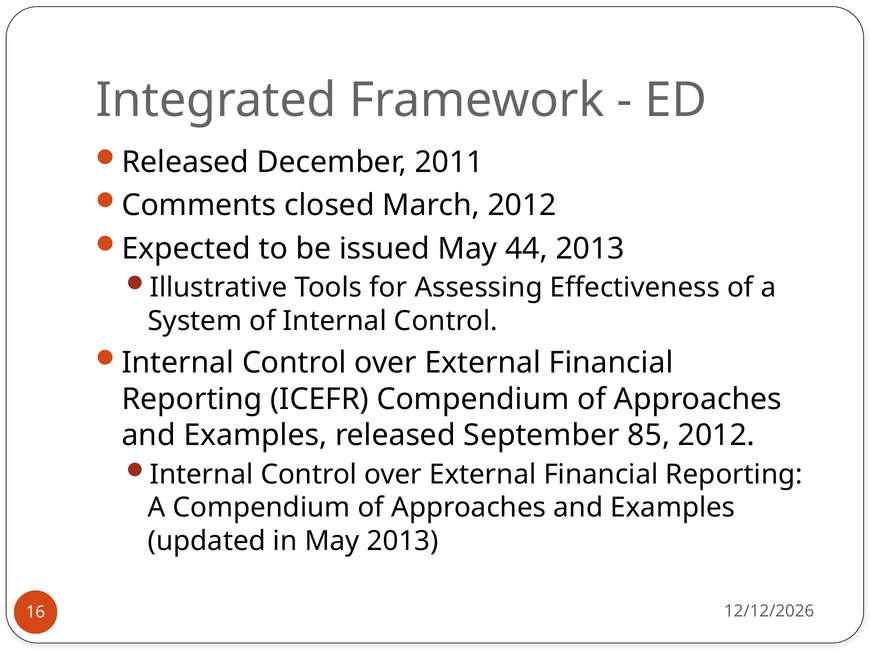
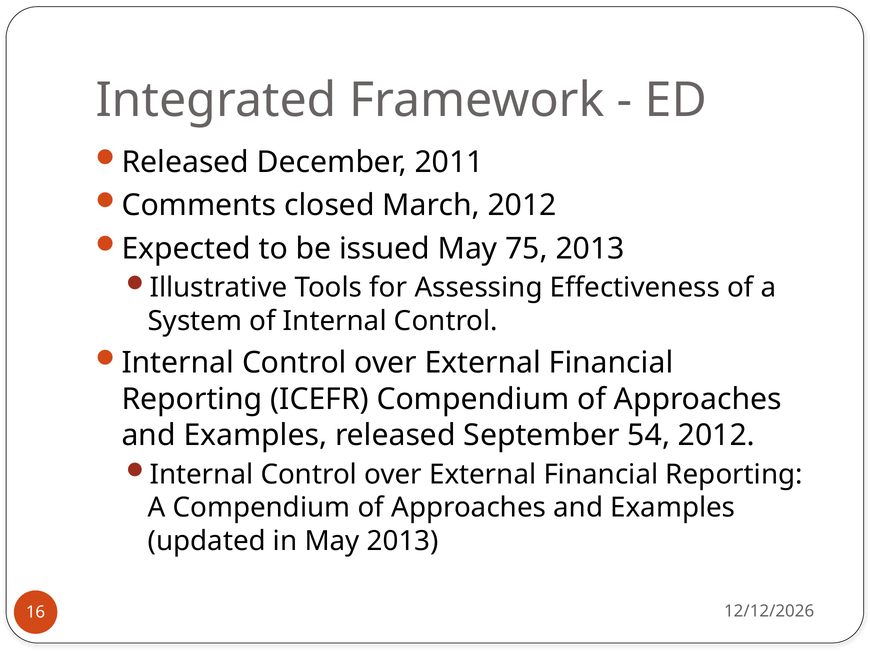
44: 44 -> 75
85: 85 -> 54
